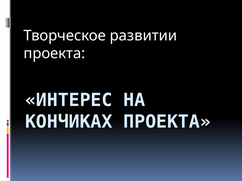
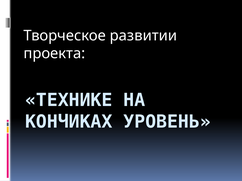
ИНТЕРЕС: ИНТЕРЕС -> ТЕХНИКЕ
КОНЧИКАХ ПРОЕКТА: ПРОЕКТА -> УРОВЕНЬ
